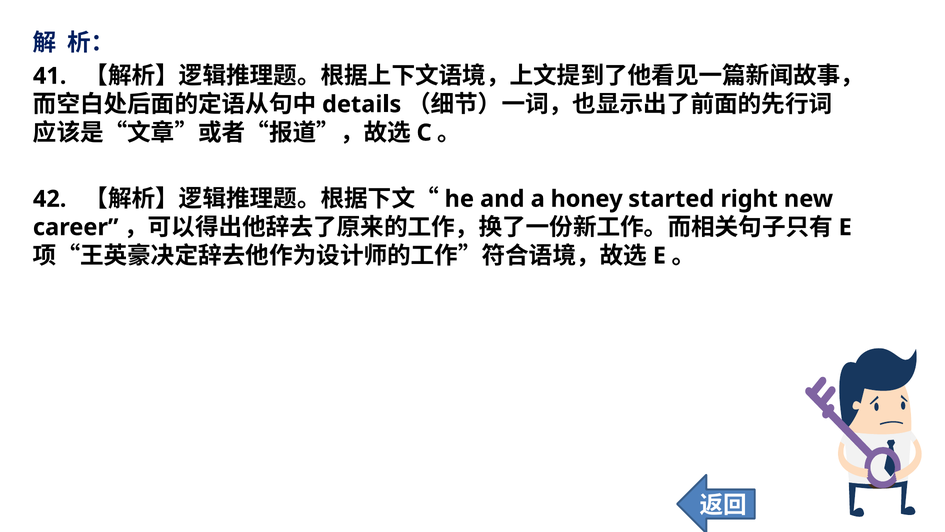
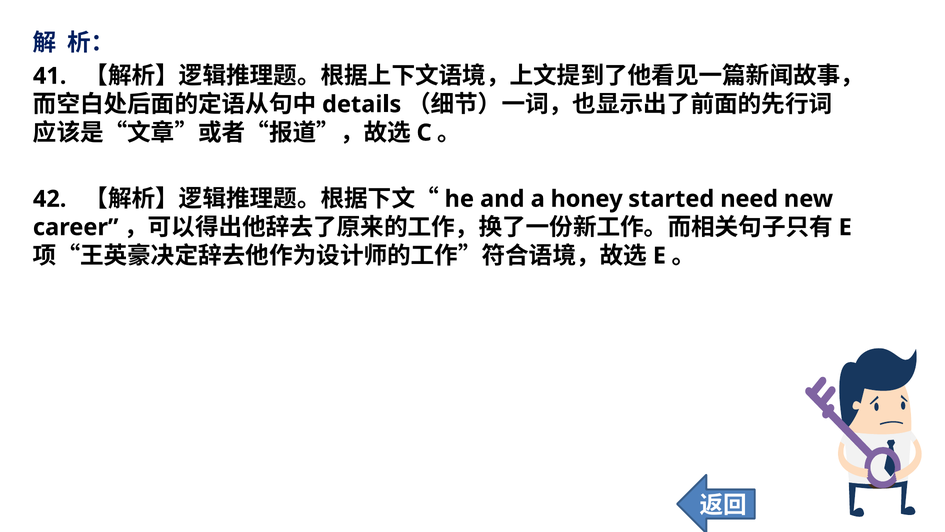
right: right -> need
